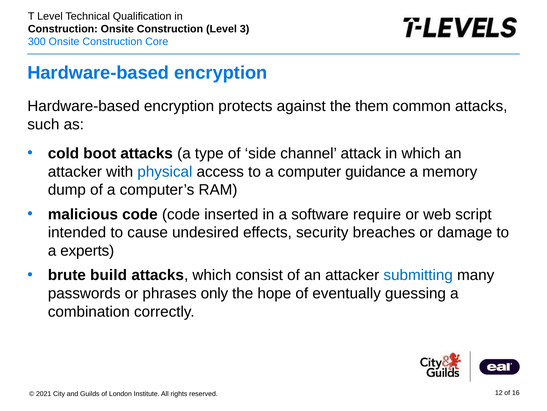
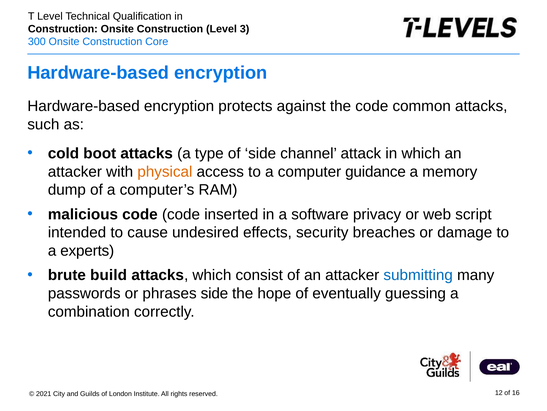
the them: them -> code
physical colour: blue -> orange
require: require -> privacy
phrases only: only -> side
